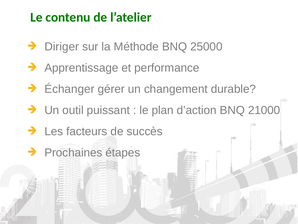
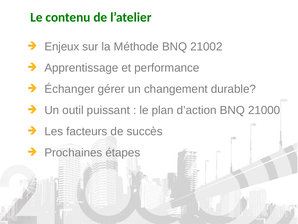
Diriger: Diriger -> Enjeux
25000: 25000 -> 21002
